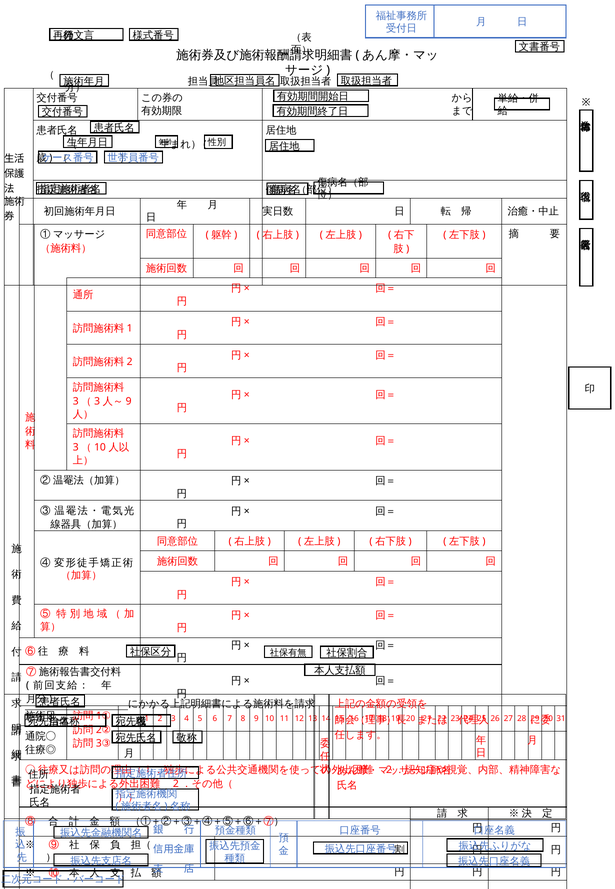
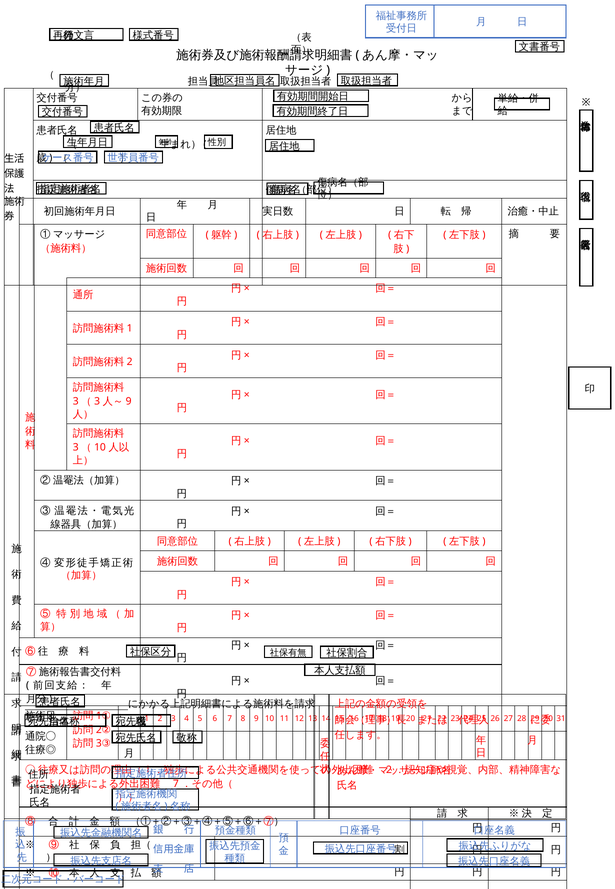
2 at (176, 783): 2 -> 7
